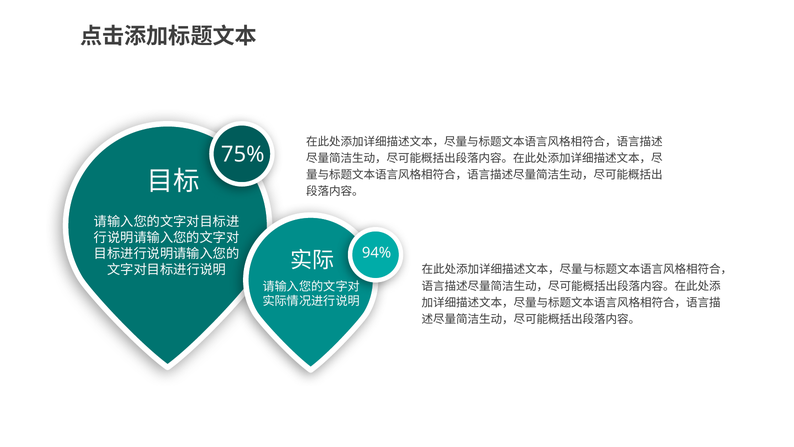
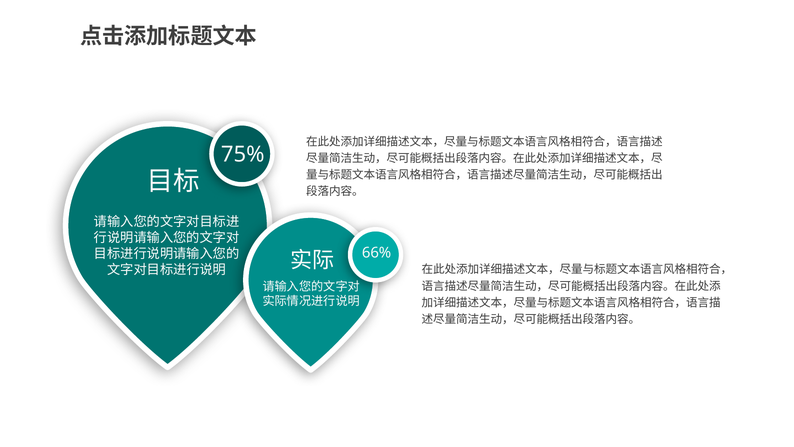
94%: 94% -> 66%
